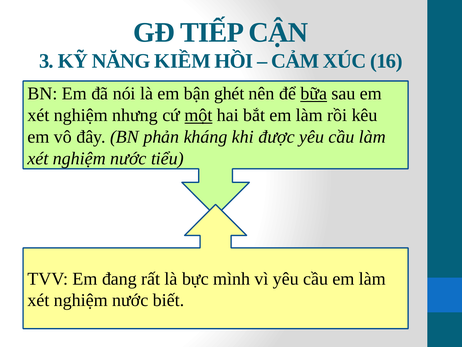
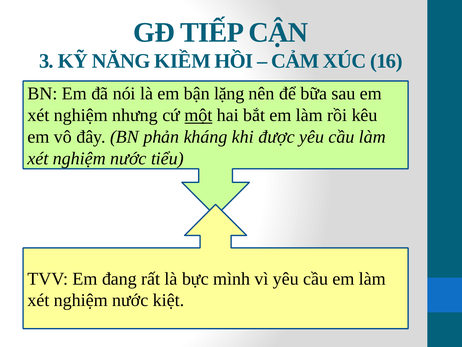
ghét: ghét -> lặng
bữa underline: present -> none
biết: biết -> kiệt
